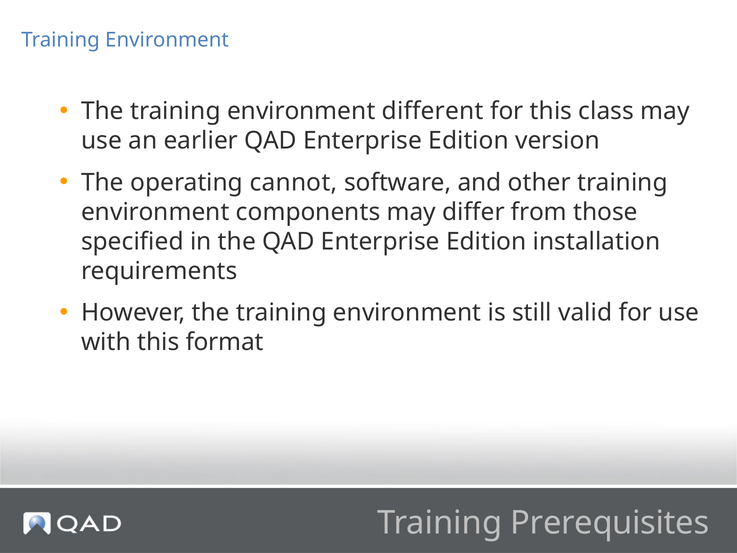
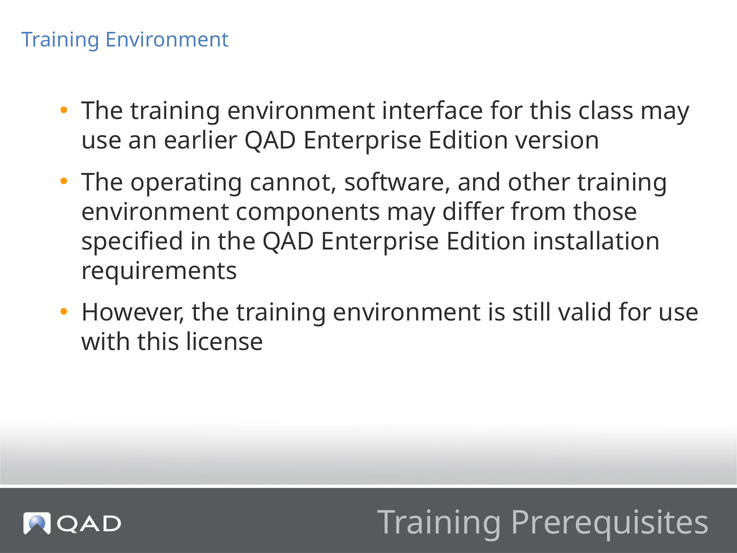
different: different -> interface
format: format -> license
